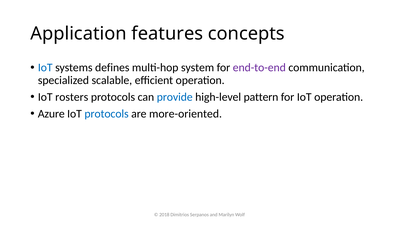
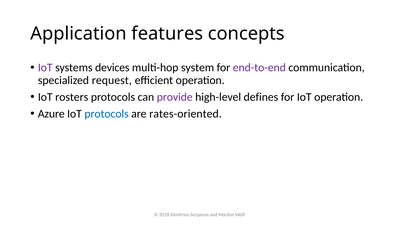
IoT at (45, 67) colour: blue -> purple
defines: defines -> devices
scalable: scalable -> request
provide colour: blue -> purple
pattern: pattern -> defines
more-oriented: more-oriented -> rates-oriented
